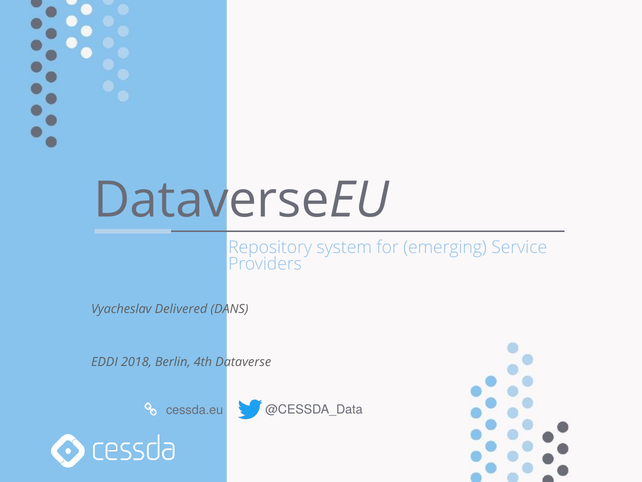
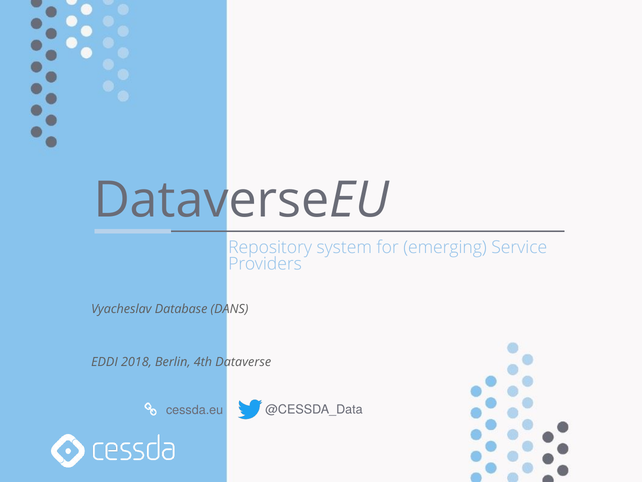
Delivered: Delivered -> Database
